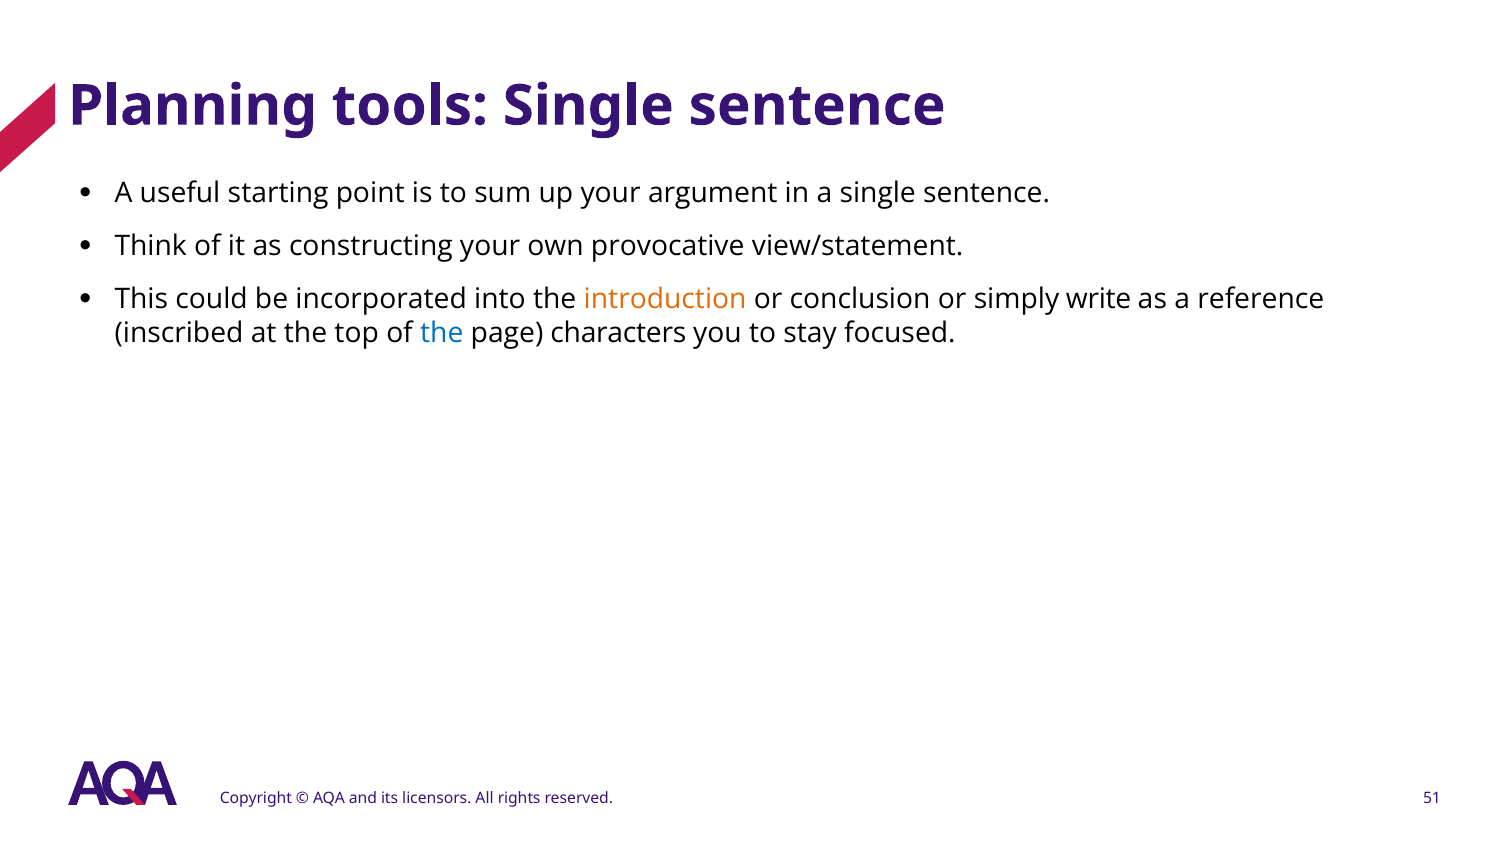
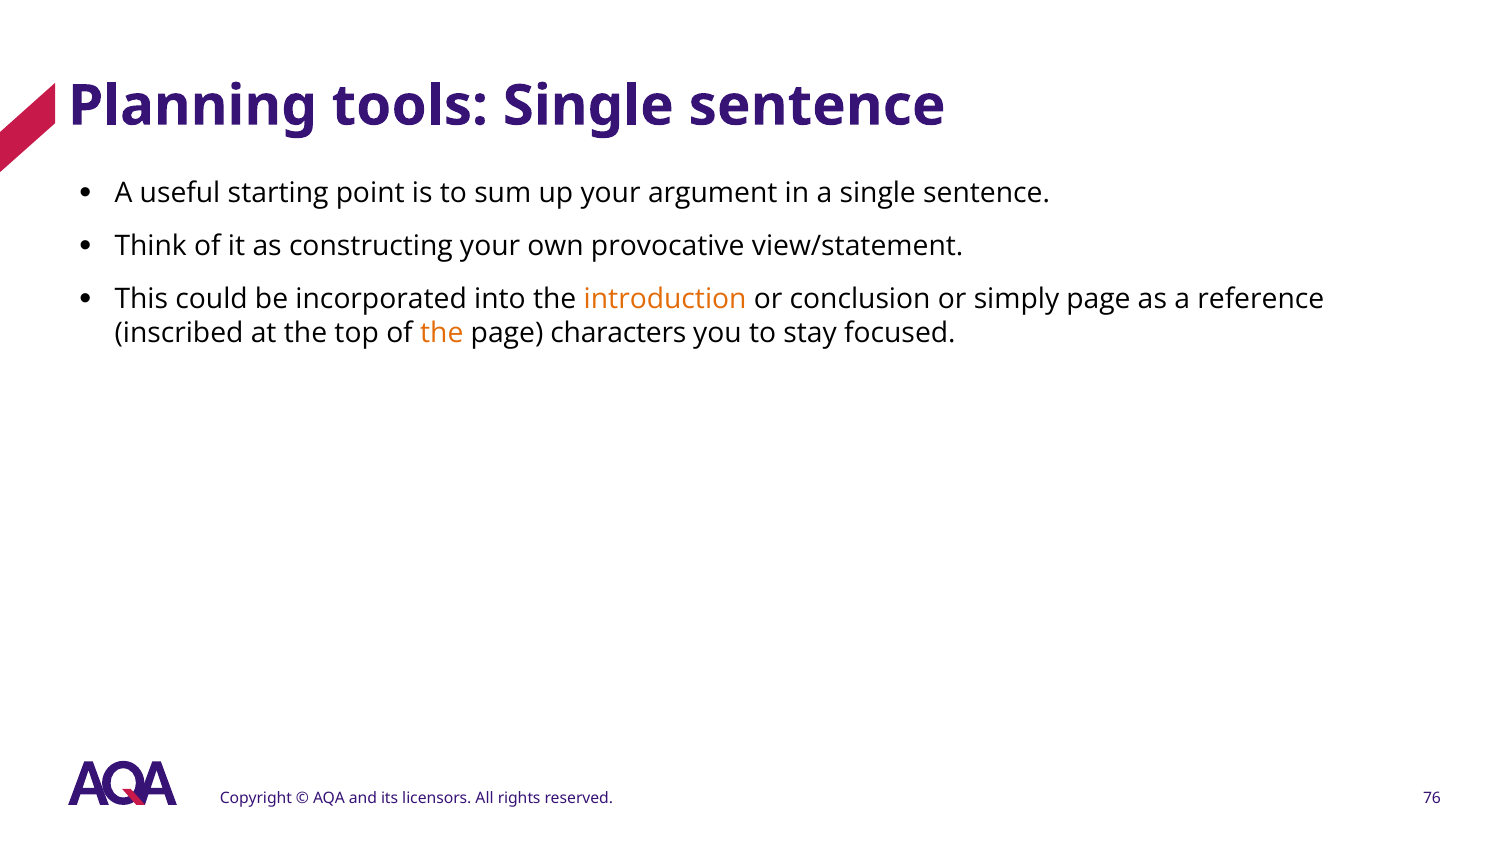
simply write: write -> page
the at (442, 333) colour: blue -> orange
51: 51 -> 76
